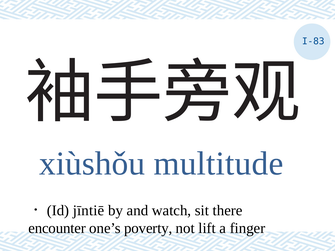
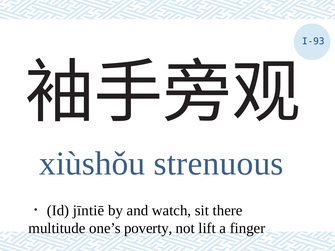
I-83: I-83 -> I-93
multitude: multitude -> strenuous
encounter: encounter -> multitude
